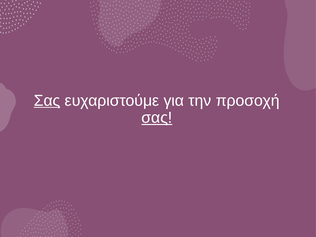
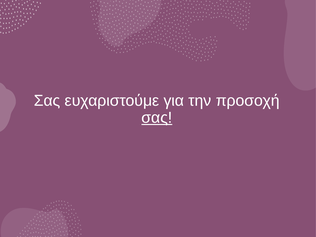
Σας at (47, 101) underline: present -> none
